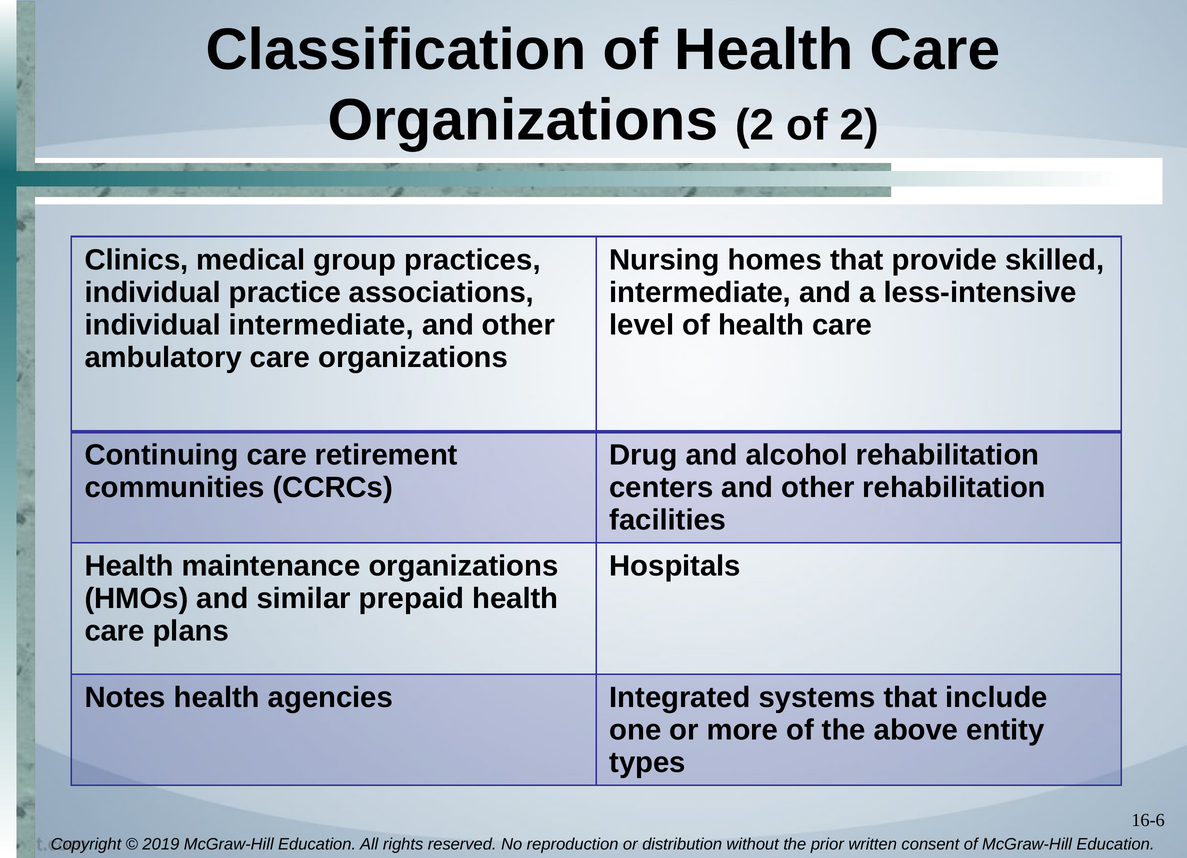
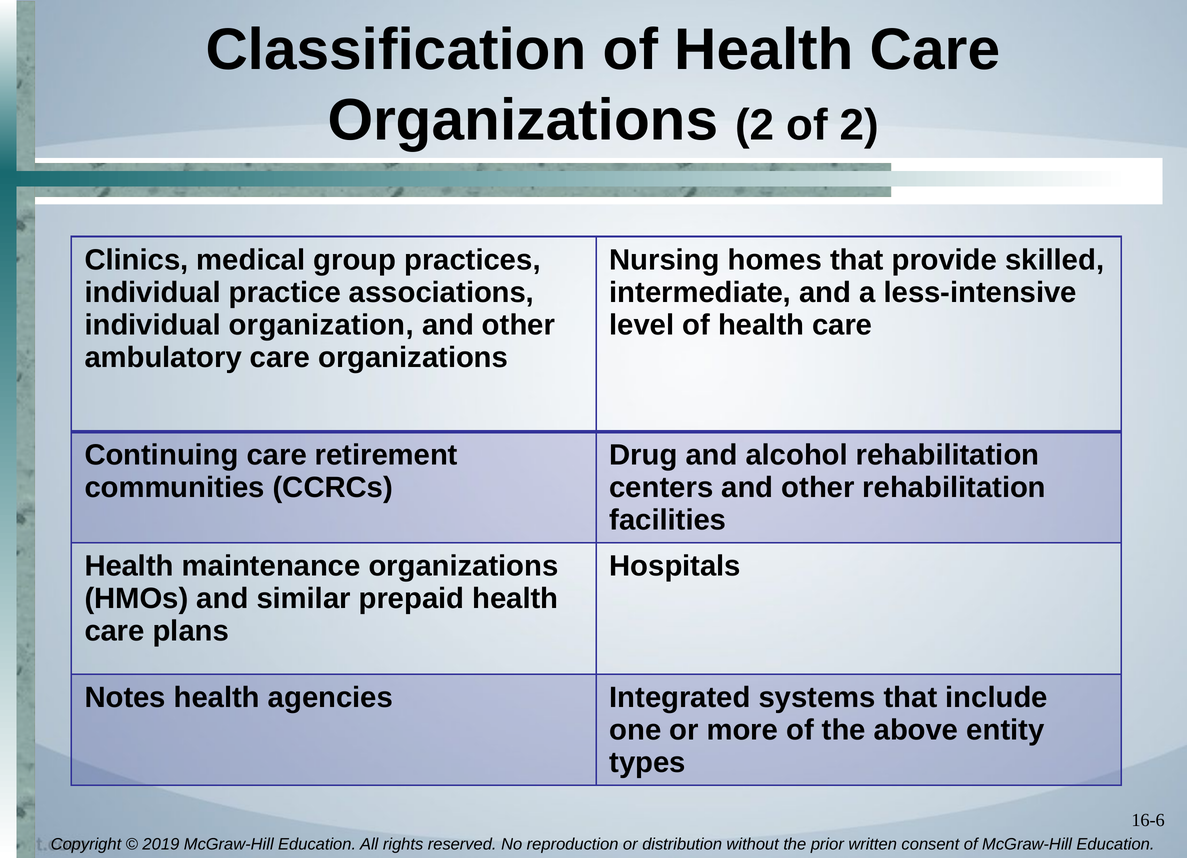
individual intermediate: intermediate -> organization
